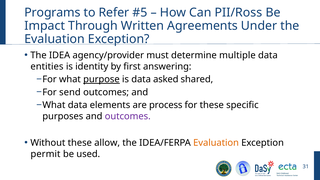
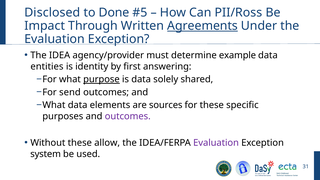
Programs: Programs -> Disclosed
Refer: Refer -> Done
Agreements underline: none -> present
multiple: multiple -> example
asked: asked -> solely
process: process -> sources
Evaluation at (216, 143) colour: orange -> purple
permit: permit -> system
